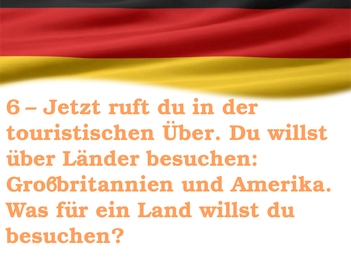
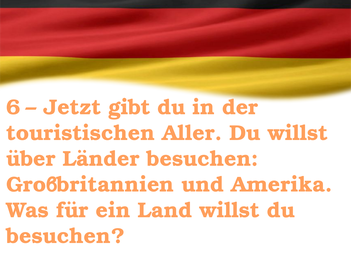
ruft: ruft -> gibt
touristischen Über: Über -> Aller
